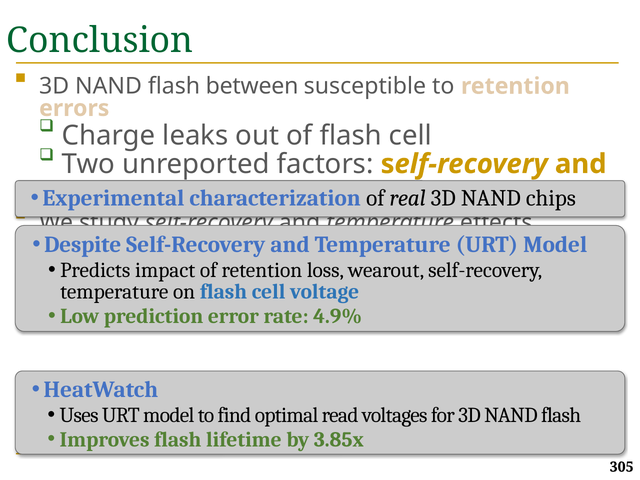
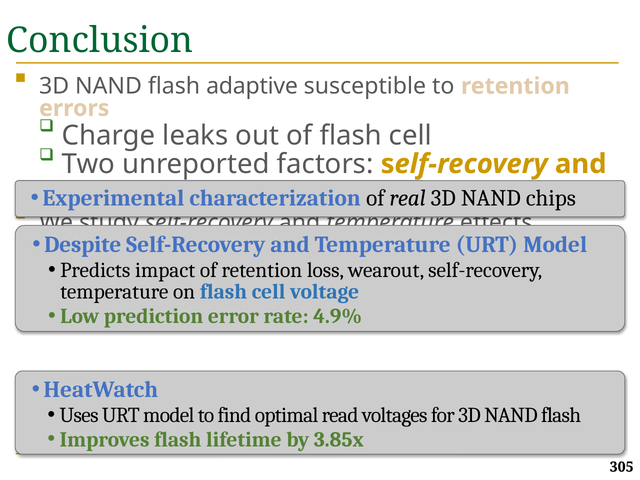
between: between -> adaptive
